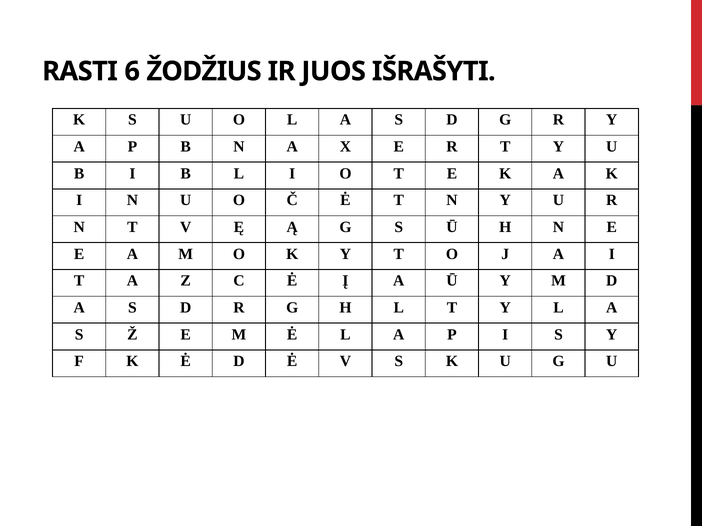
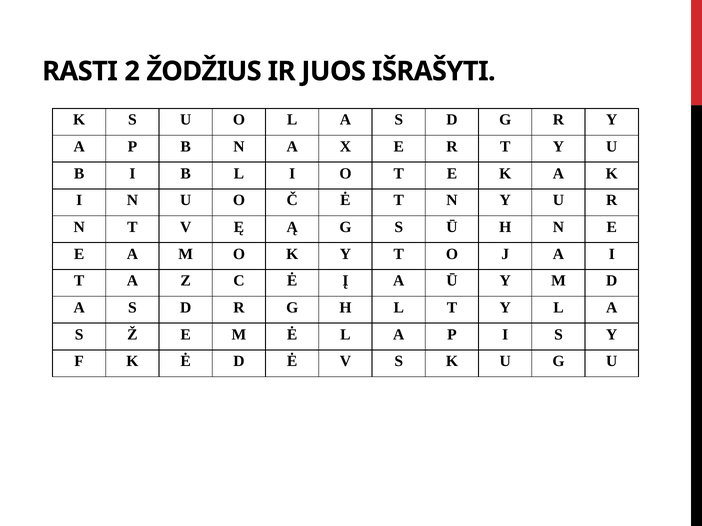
6: 6 -> 2
